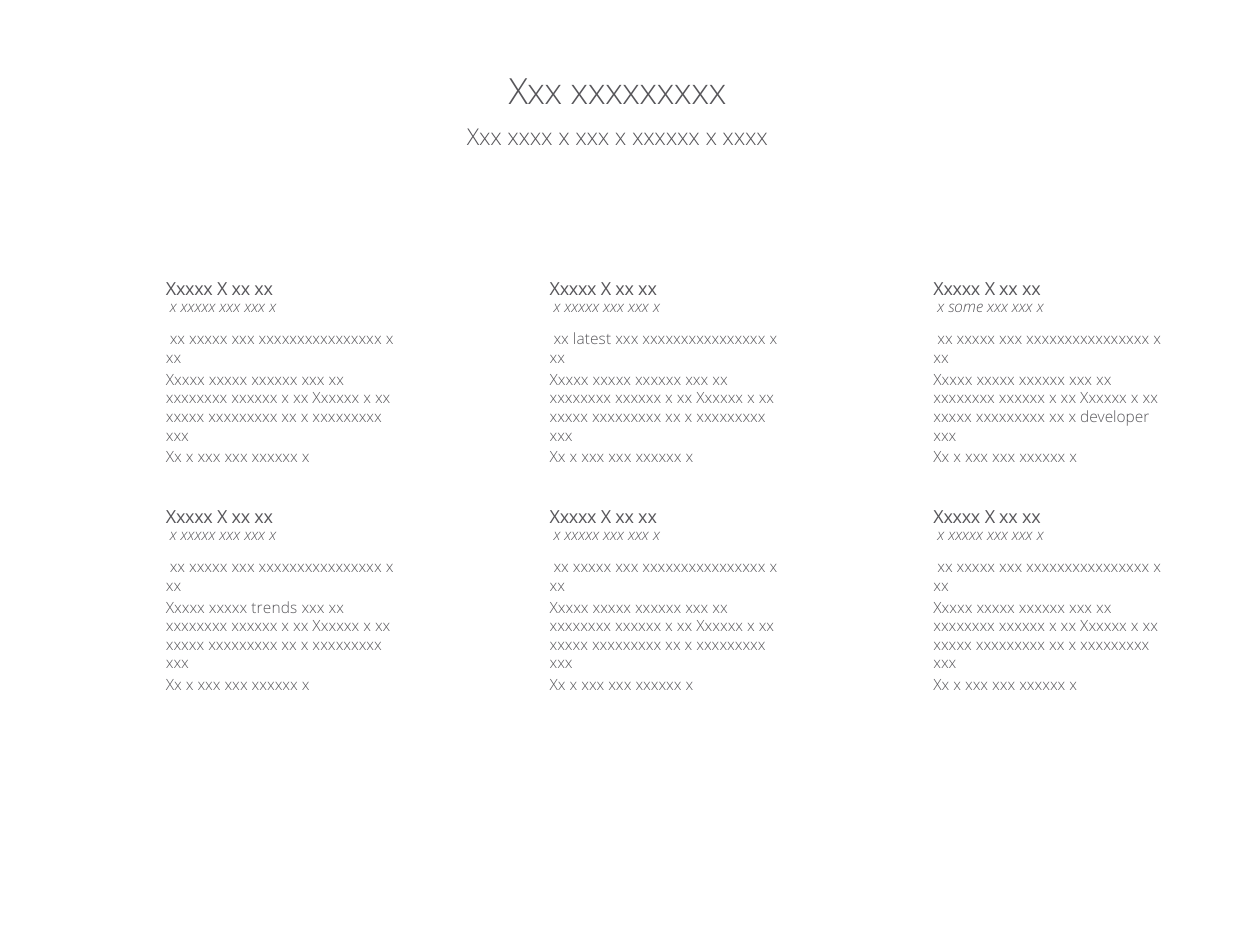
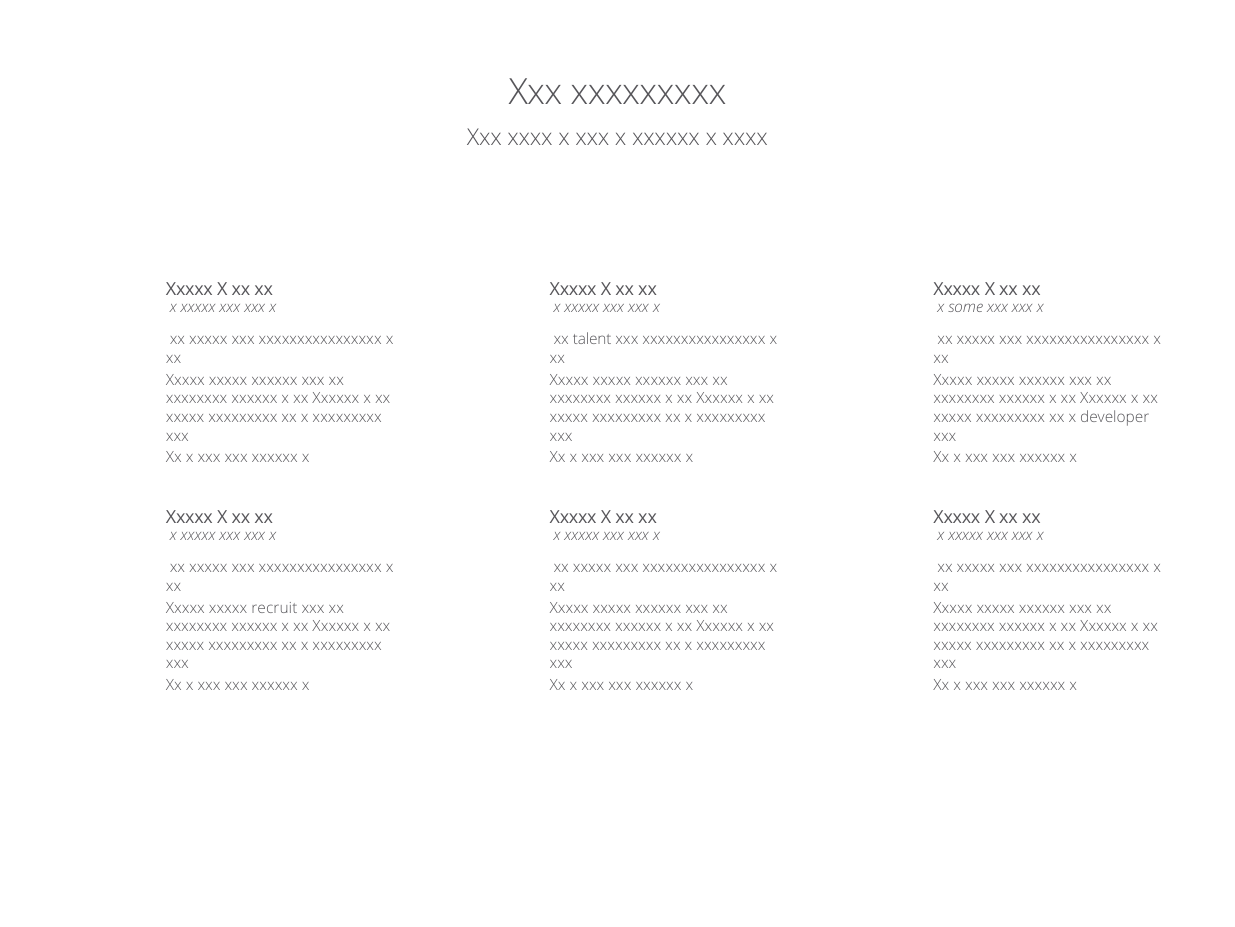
latest: latest -> talent
trends: trends -> recruit
